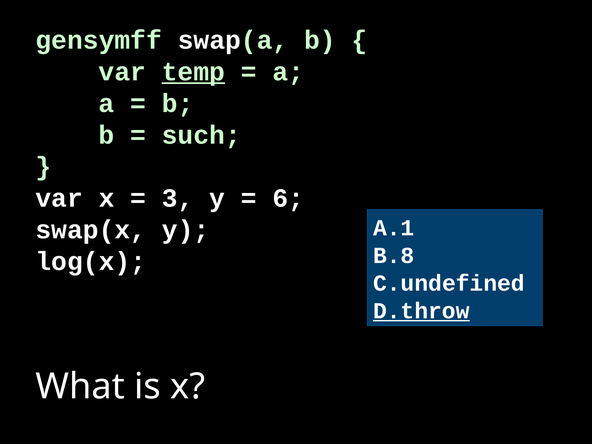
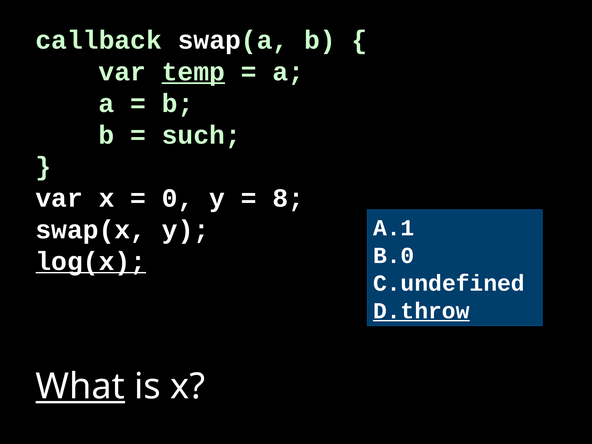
gensymff: gensymff -> callback
3: 3 -> 0
6: 6 -> 8
B.8: B.8 -> B.0
log(x underline: none -> present
What underline: none -> present
